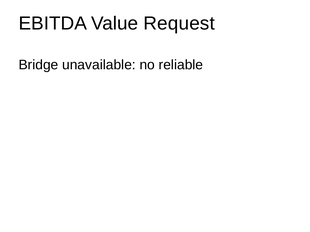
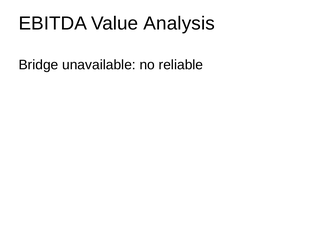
Request: Request -> Analysis
